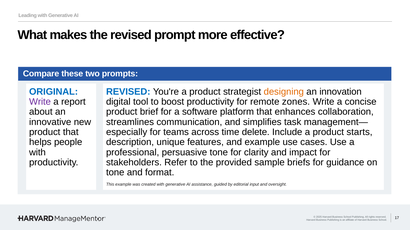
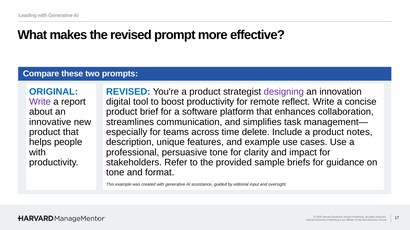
designing colour: orange -> purple
zones: zones -> reflect
starts: starts -> notes
